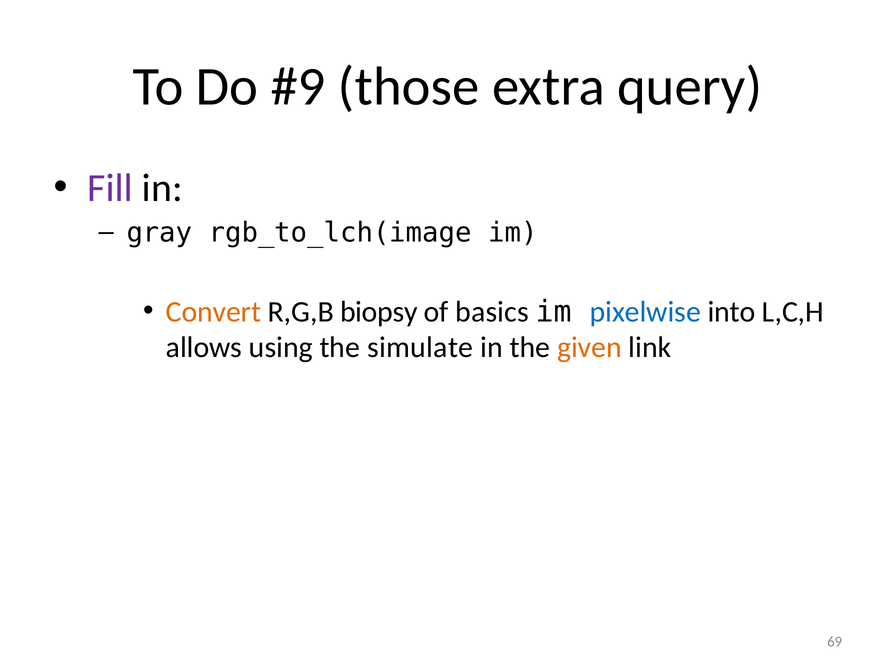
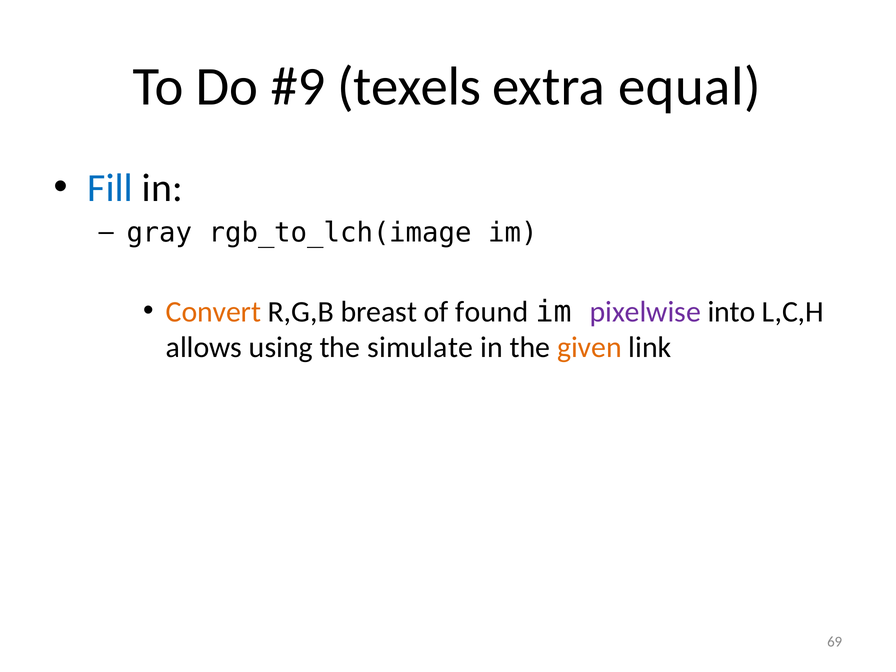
those: those -> texels
query: query -> equal
Fill colour: purple -> blue
biopsy: biopsy -> breast
basics: basics -> found
pixelwise colour: blue -> purple
